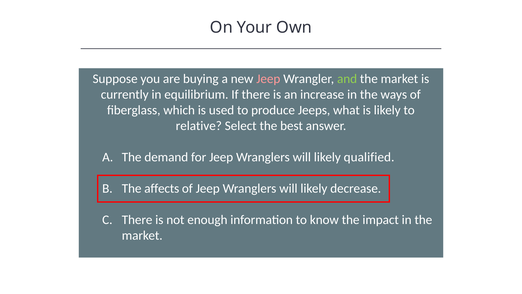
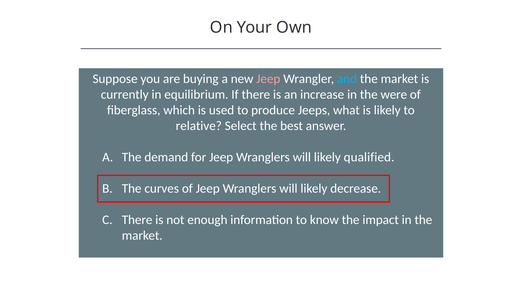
and colour: light green -> light blue
ways: ways -> were
affects: affects -> curves
